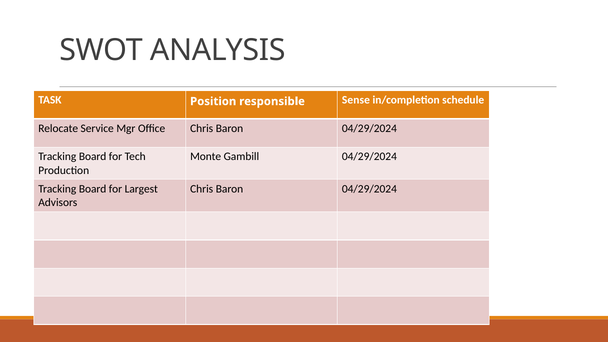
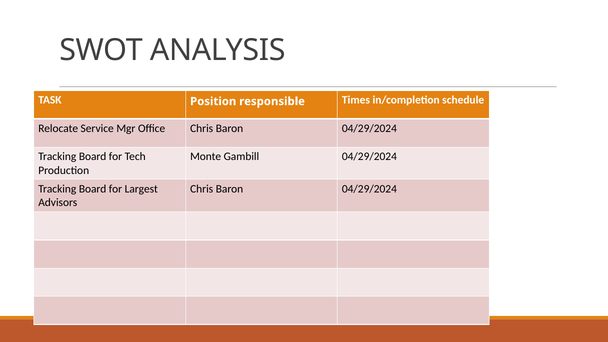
Sense: Sense -> Times
